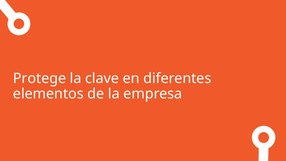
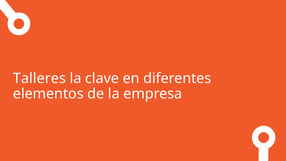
Protege: Protege -> Talleres
